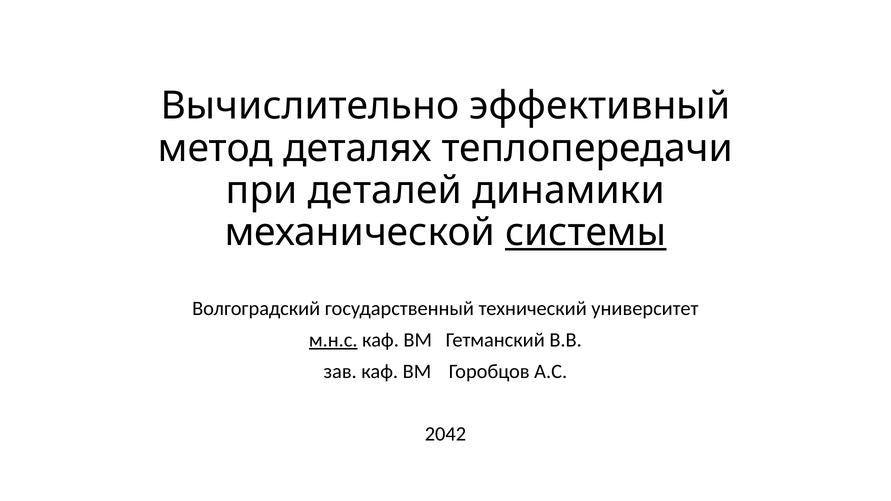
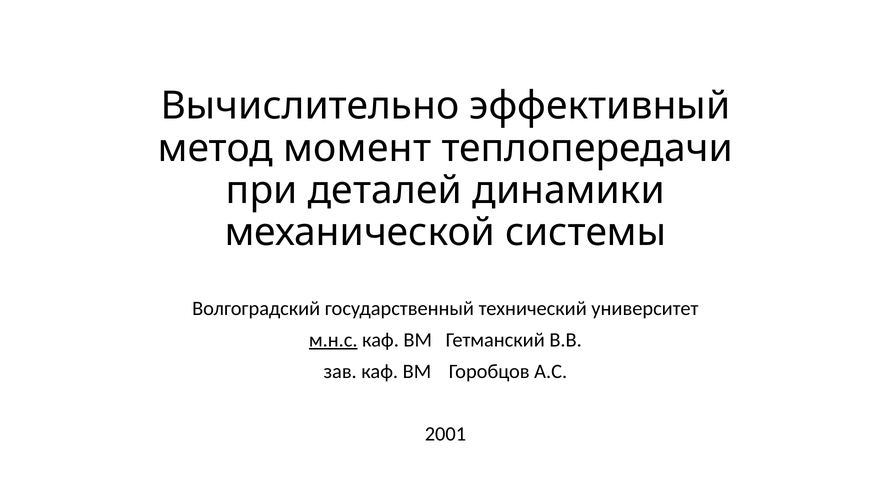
деталях: деталях -> момент
системы underline: present -> none
2042: 2042 -> 2001
